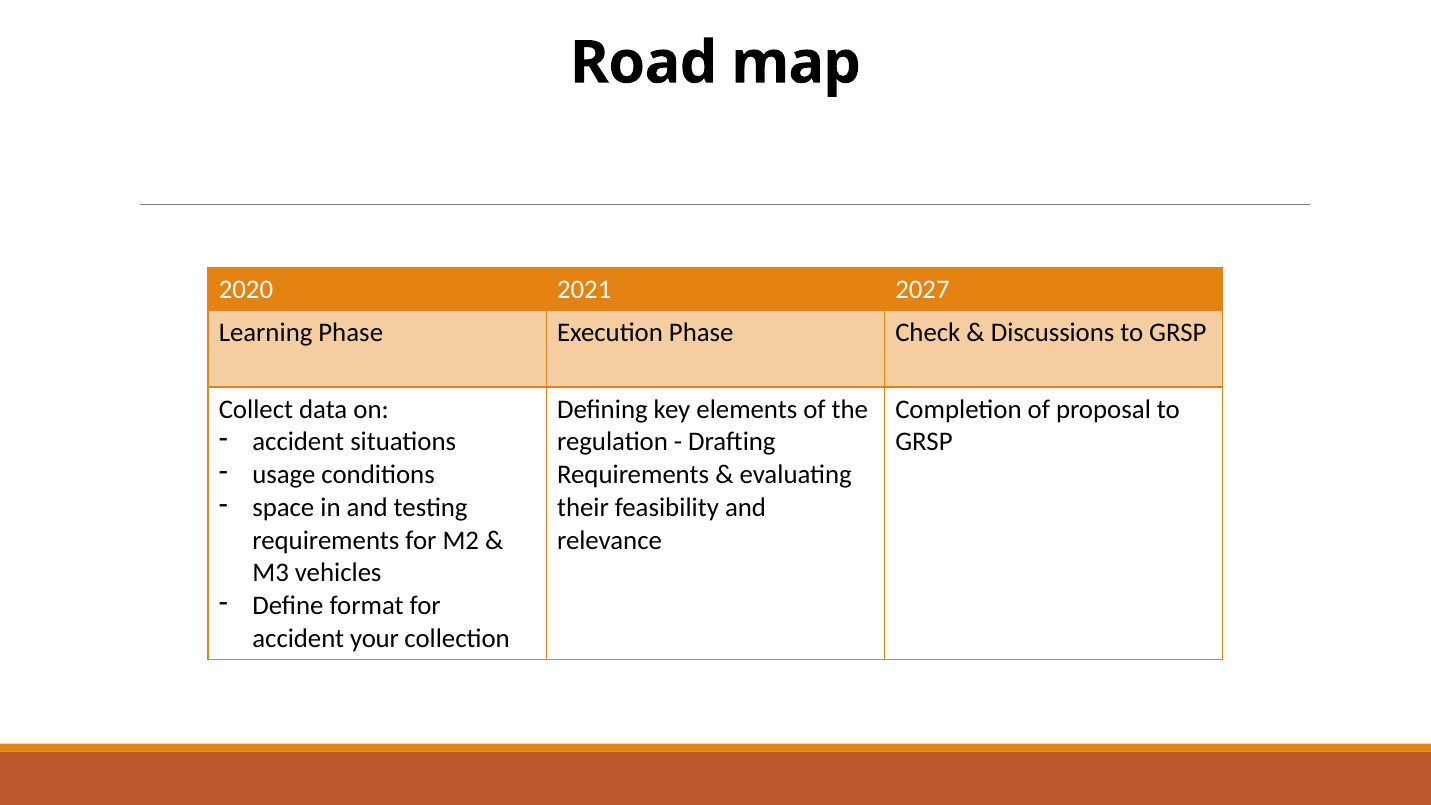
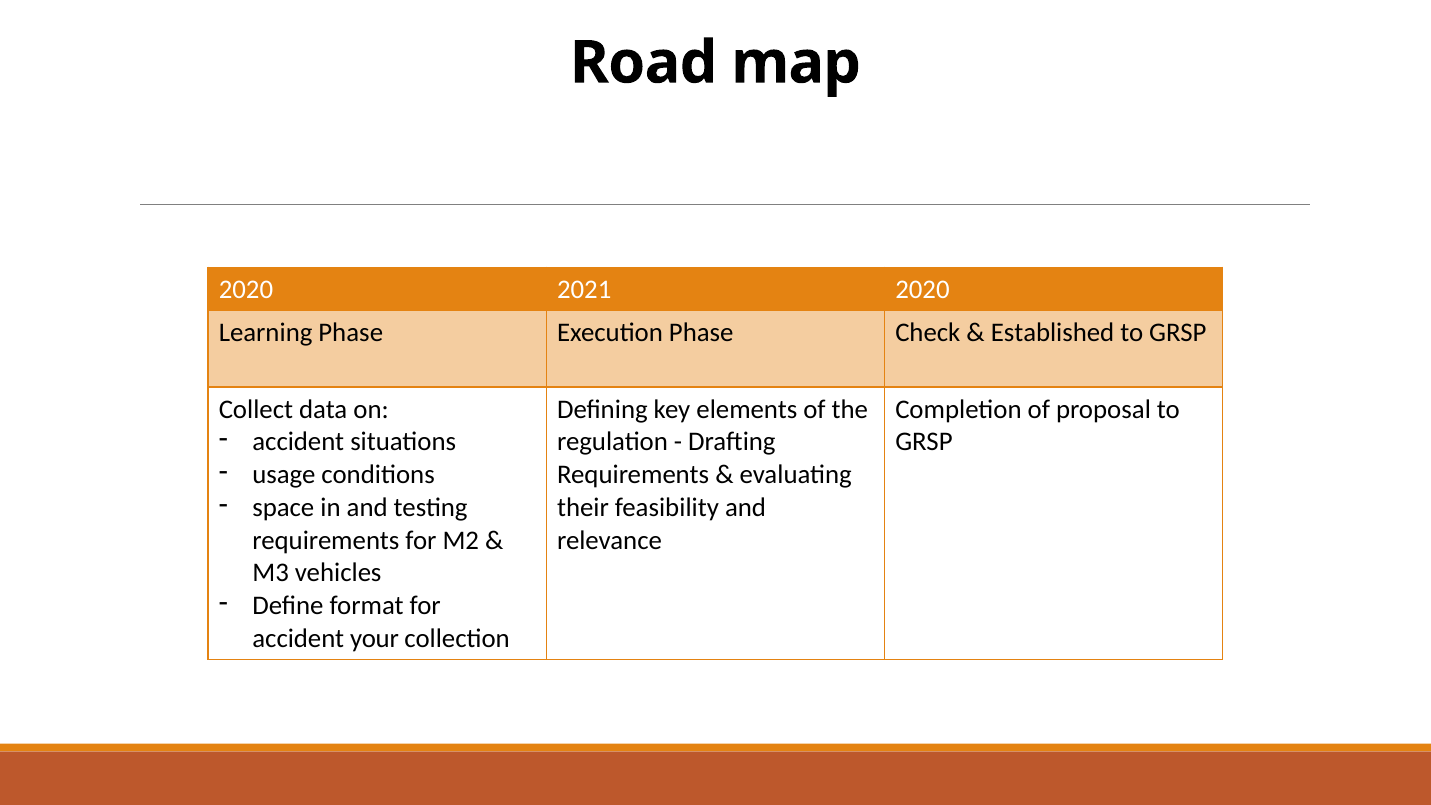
2021 2027: 2027 -> 2020
Discussions: Discussions -> Established
